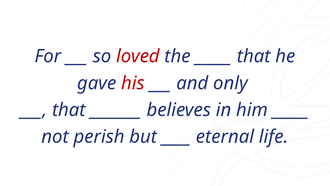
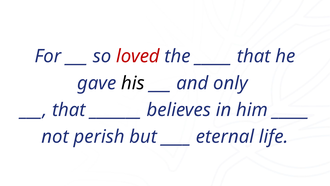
his colour: red -> black
